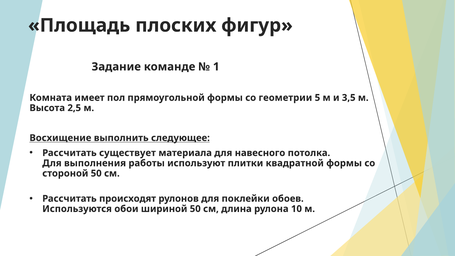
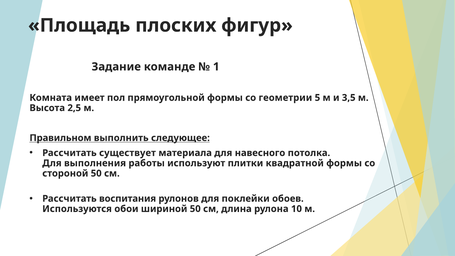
Восхищение: Восхищение -> Правильном
происходят: происходят -> воспитания
